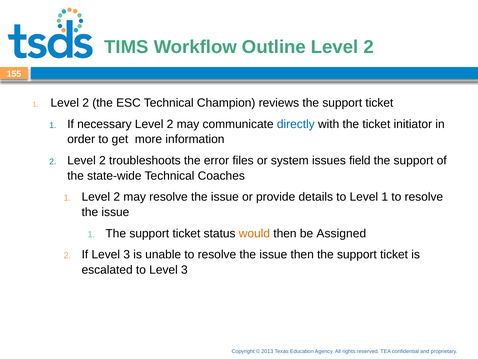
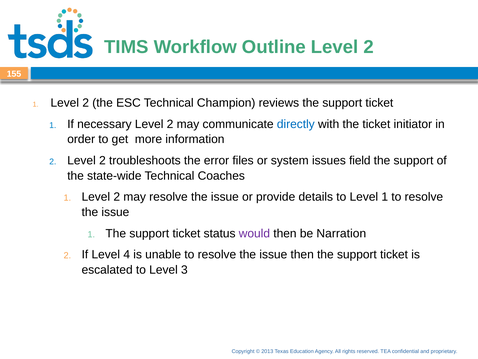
would colour: orange -> purple
Assigned: Assigned -> Narration
If Level 3: 3 -> 4
